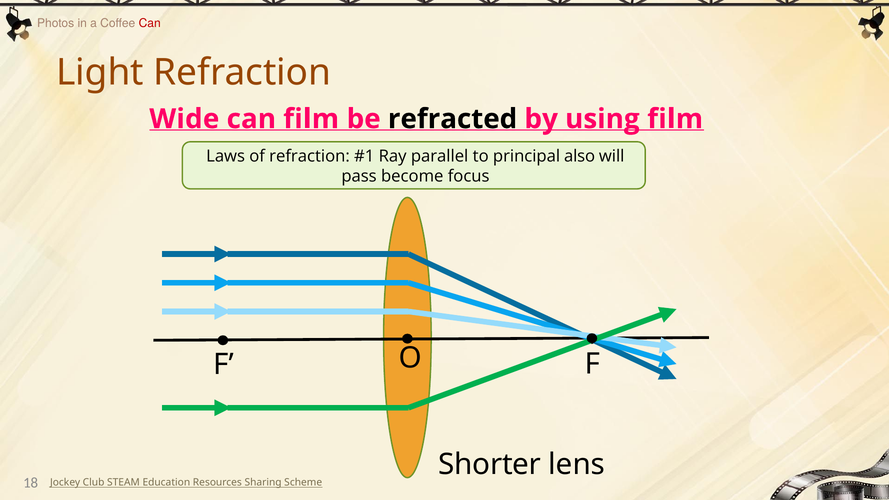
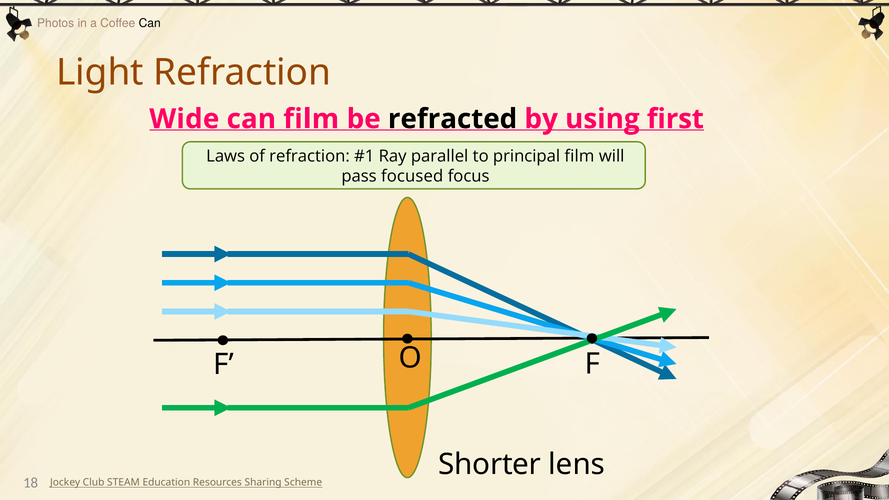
Can at (150, 23) colour: red -> black
using film: film -> first
principal also: also -> film
become: become -> focused
